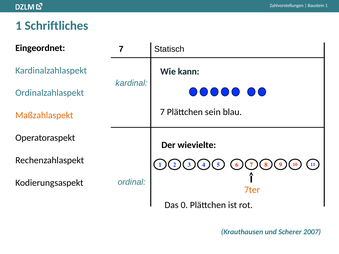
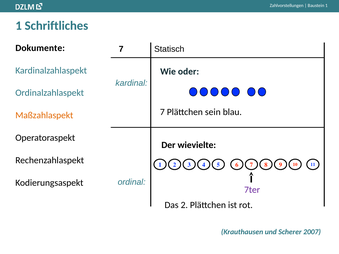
Eingeordnet: Eingeordnet -> Dokumente
kann: kann -> oder
7ter colour: orange -> purple
Das 0: 0 -> 2
